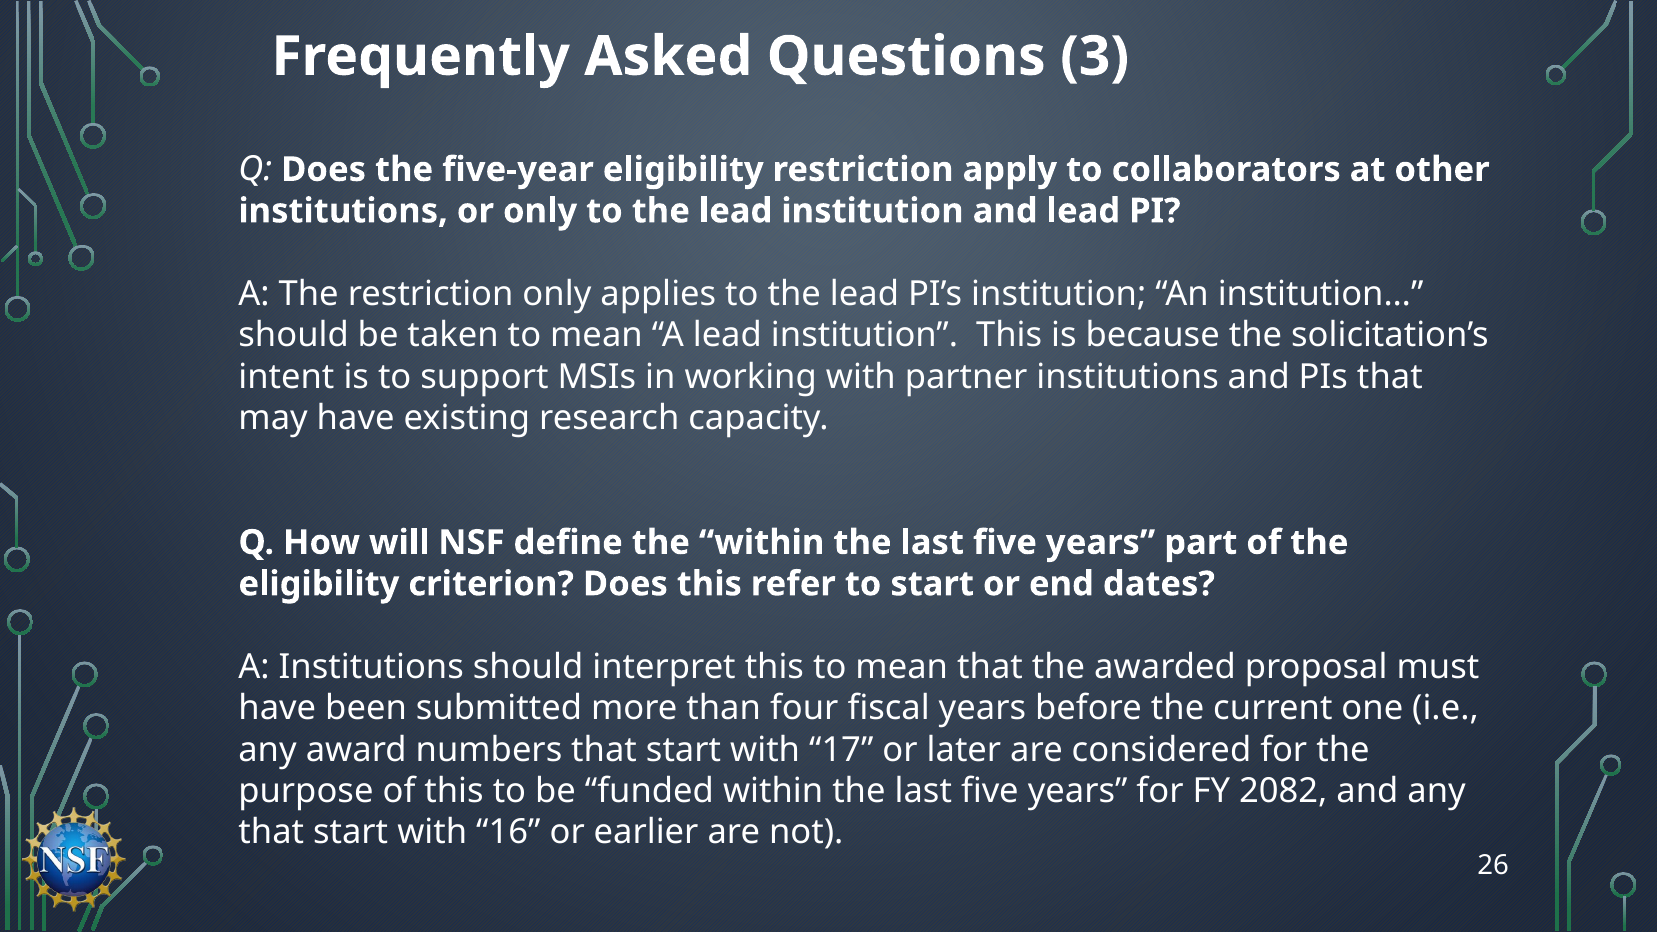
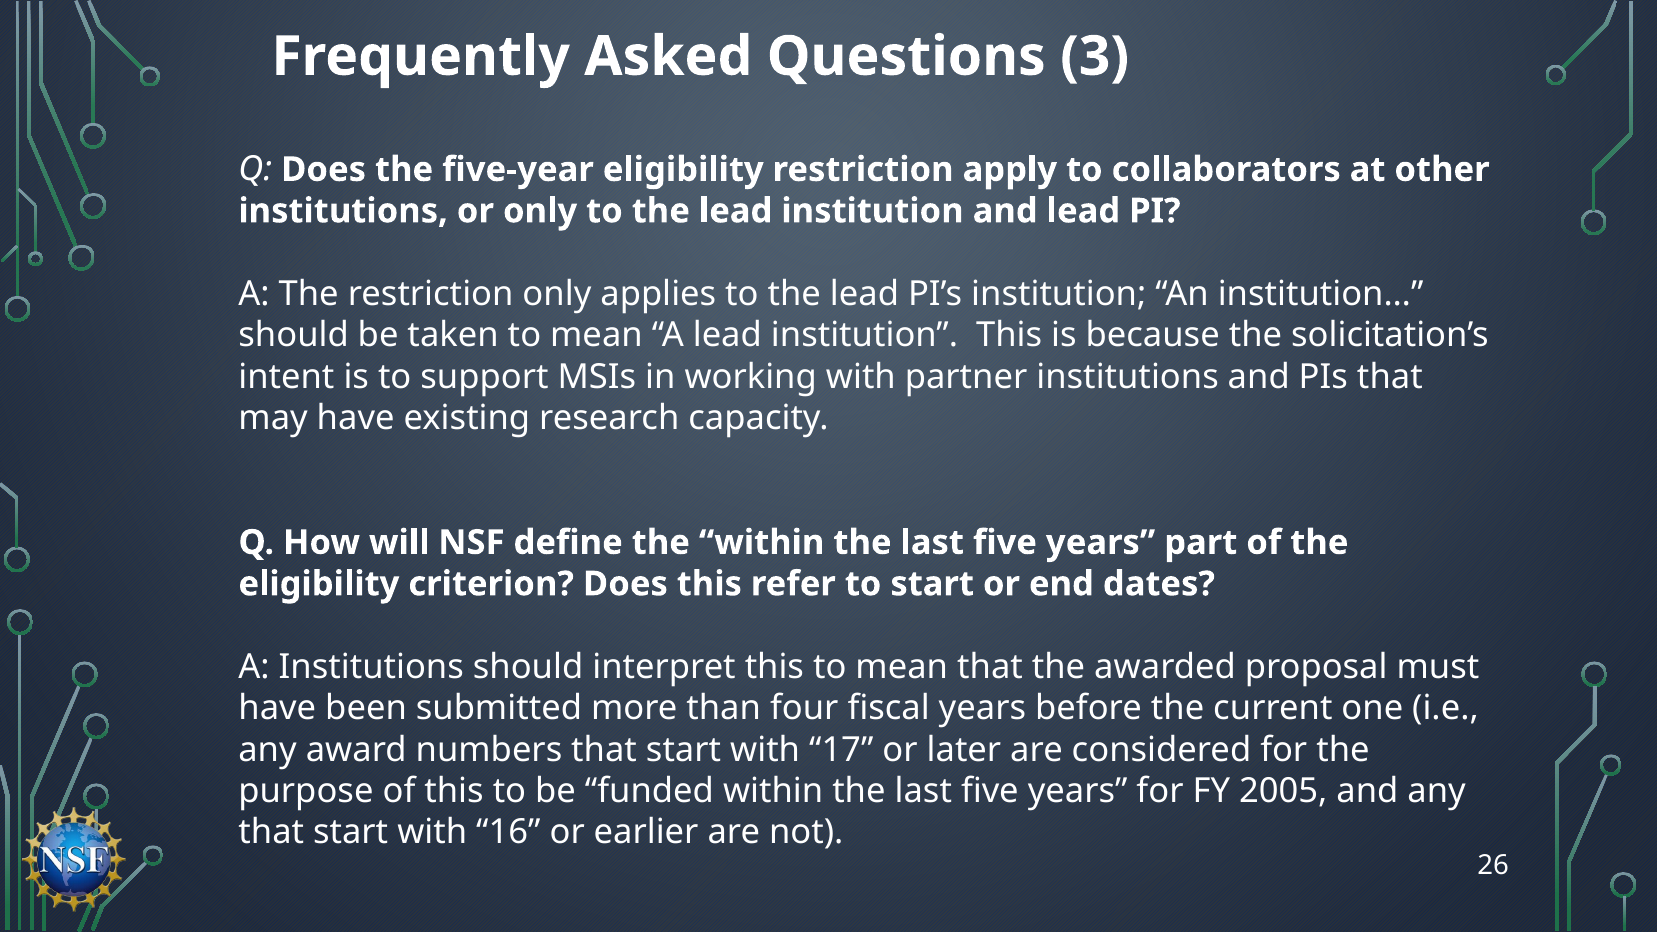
2082: 2082 -> 2005
